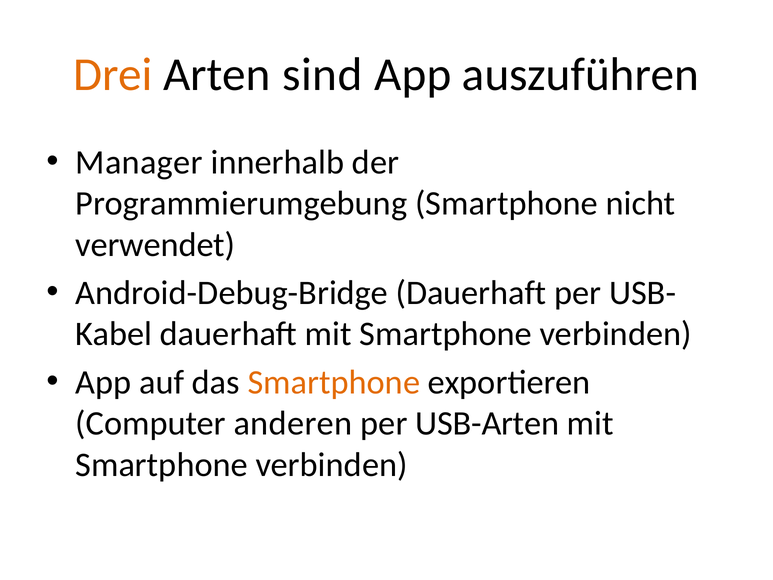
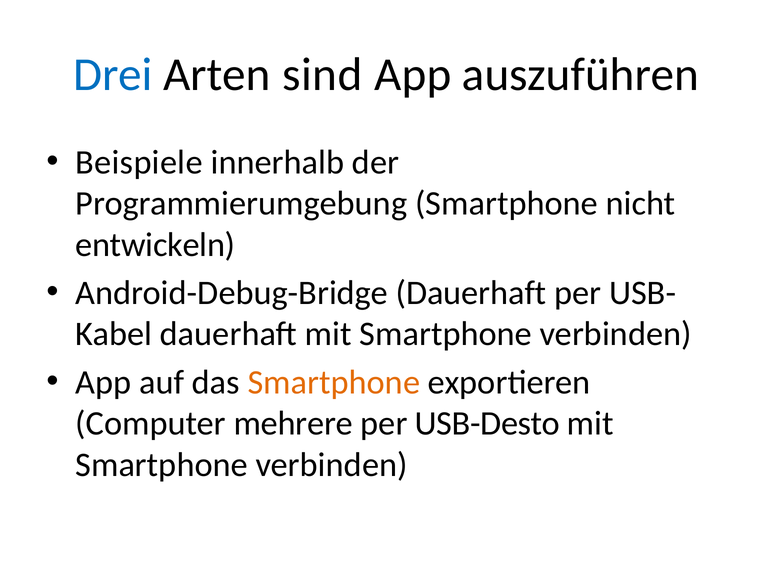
Drei colour: orange -> blue
Manager: Manager -> Beispiele
verwendet: verwendet -> entwickeln
anderen: anderen -> mehrere
USB-Arten: USB-Arten -> USB-Desto
